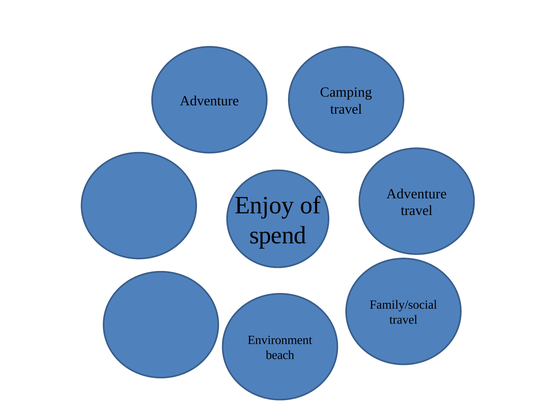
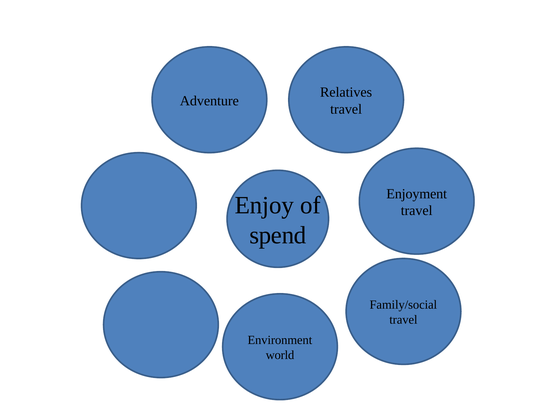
Camping: Camping -> Relatives
Adventure at (417, 194): Adventure -> Enjoyment
beach: beach -> world
